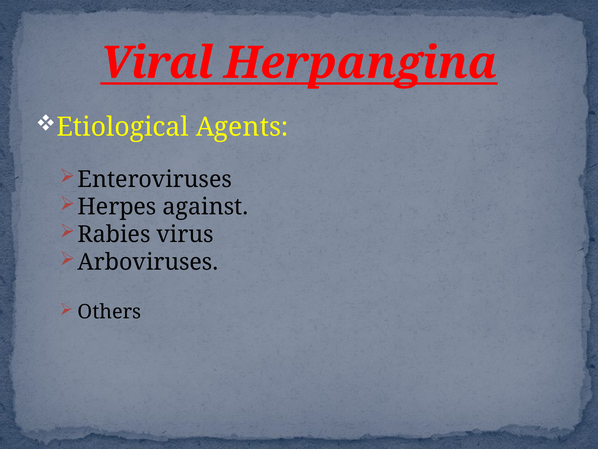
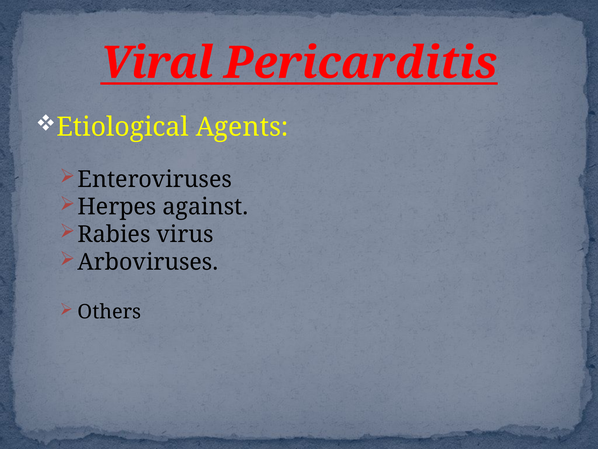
Herpangina: Herpangina -> Pericarditis
